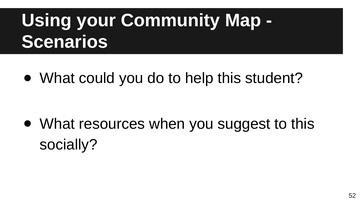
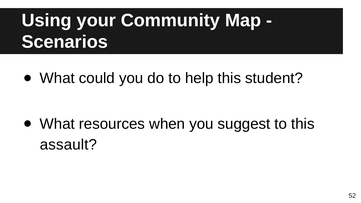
socially: socially -> assault
